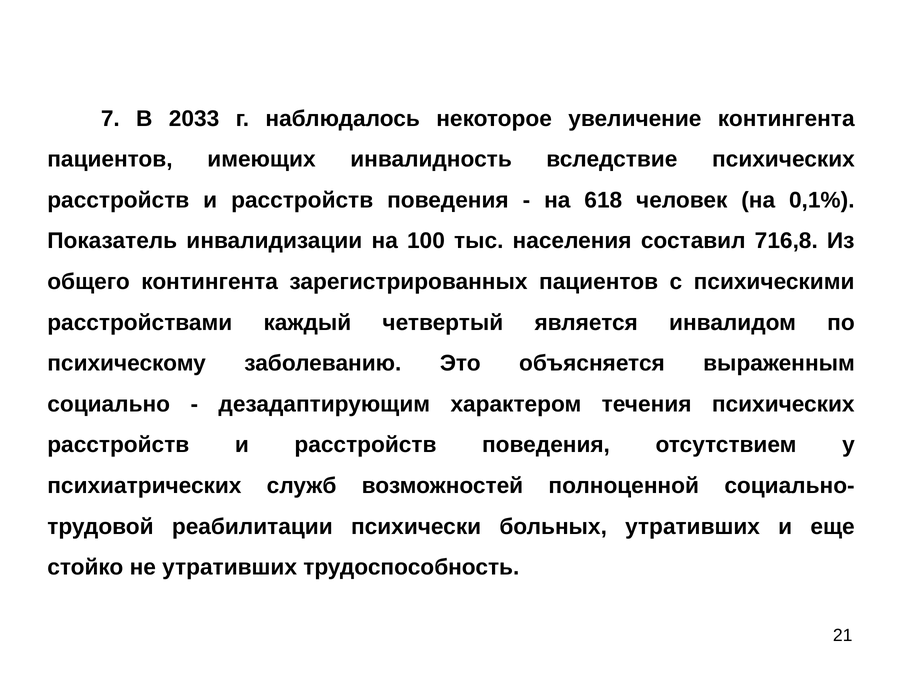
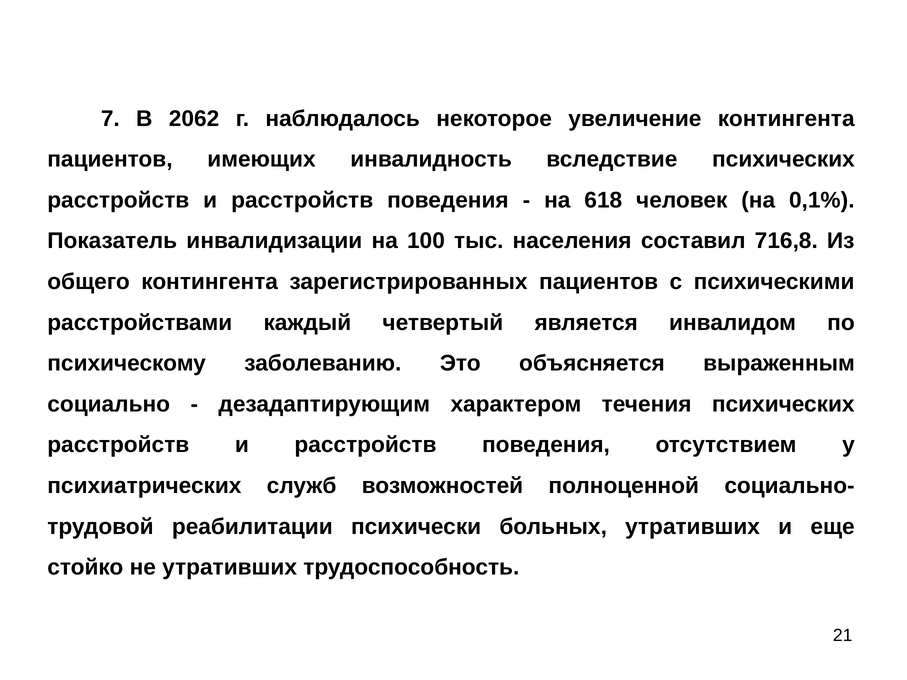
2033: 2033 -> 2062
